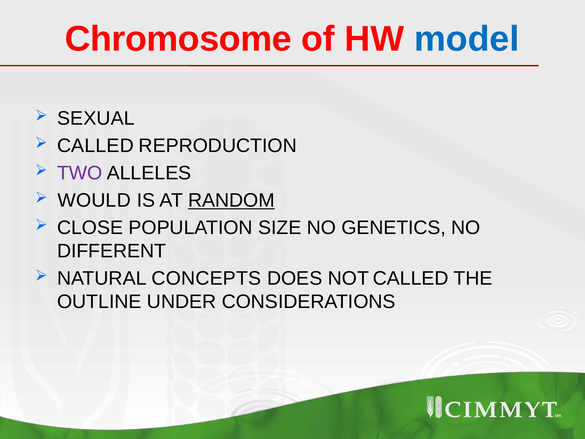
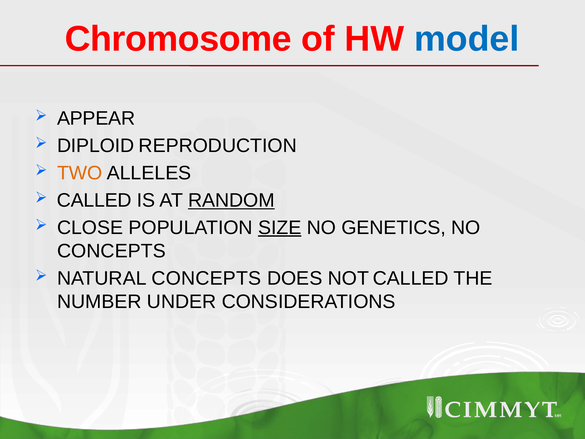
SEXUAL: SEXUAL -> APPEAR
CALLED at (95, 146): CALLED -> DIPLOID
TWO colour: purple -> orange
WOULD at (94, 200): WOULD -> CALLED
SIZE underline: none -> present
DIFFERENT at (112, 251): DIFFERENT -> CONCEPTS
OUTLINE: OUTLINE -> NUMBER
